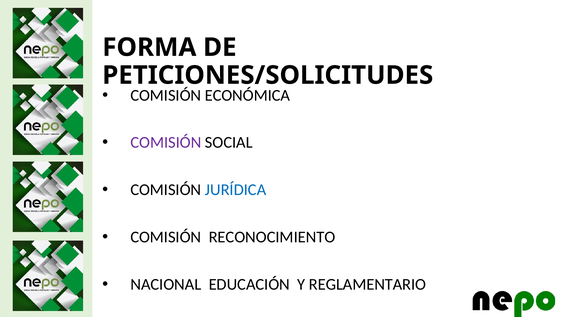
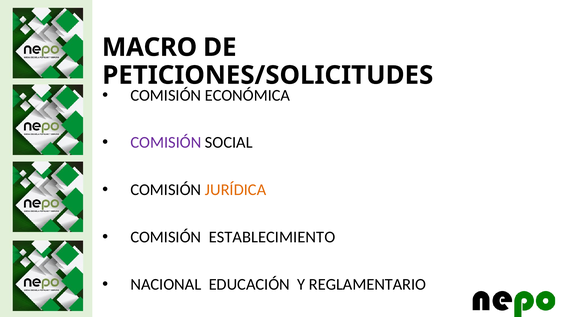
FORMA: FORMA -> MACRO
JURÍDICA colour: blue -> orange
RECONOCIMIENTO: RECONOCIMIENTO -> ESTABLECIMIENTO
